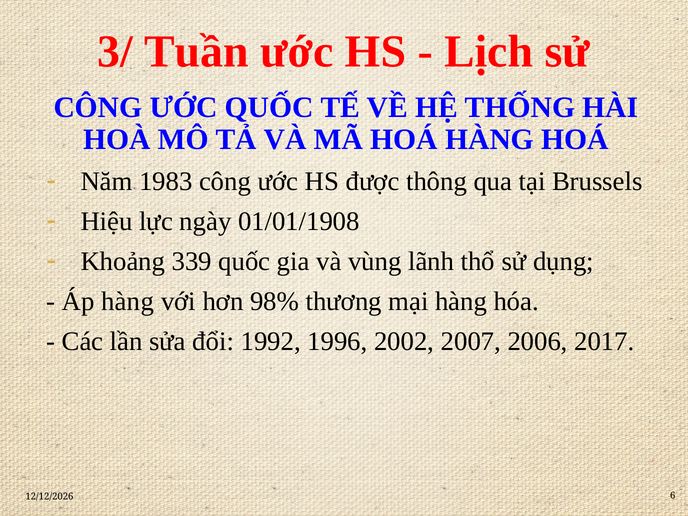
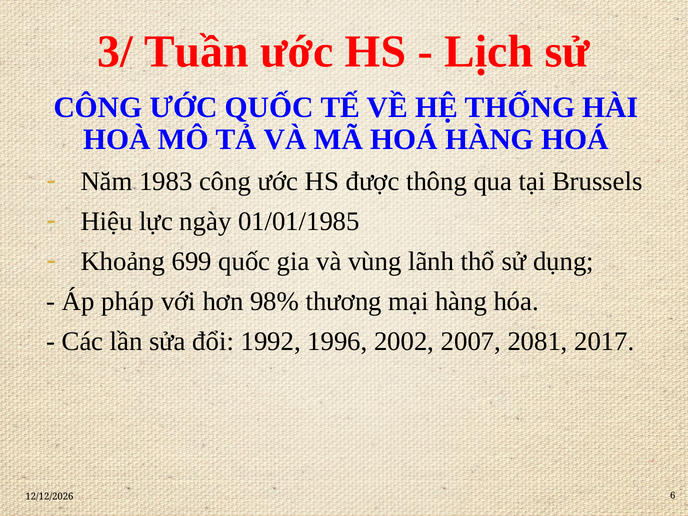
01/01/1908: 01/01/1908 -> 01/01/1985
339: 339 -> 699
Áp hàng: hàng -> pháp
2006: 2006 -> 2081
